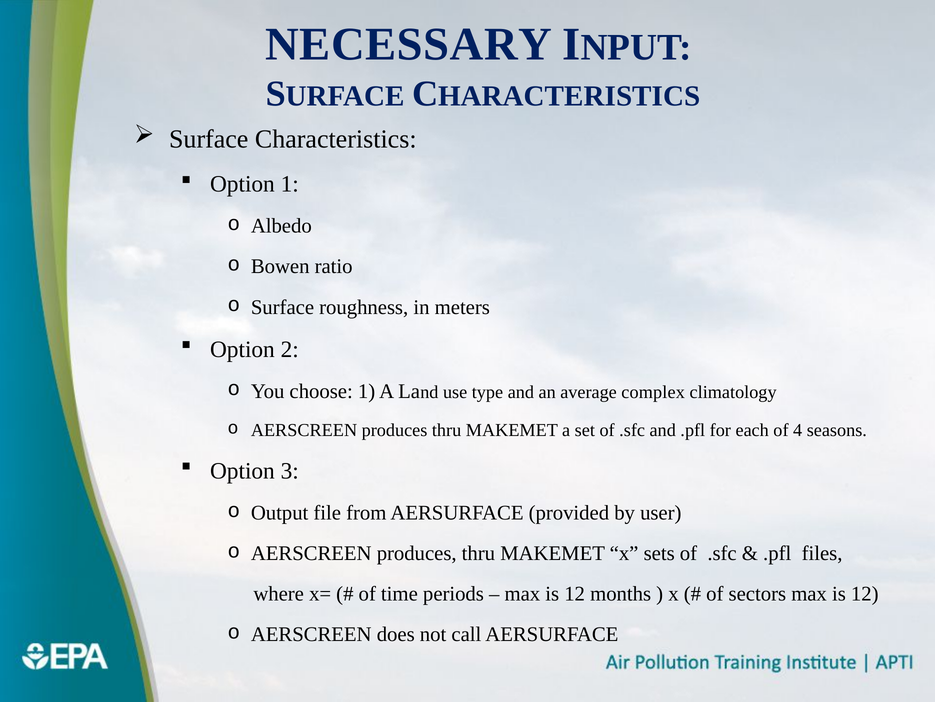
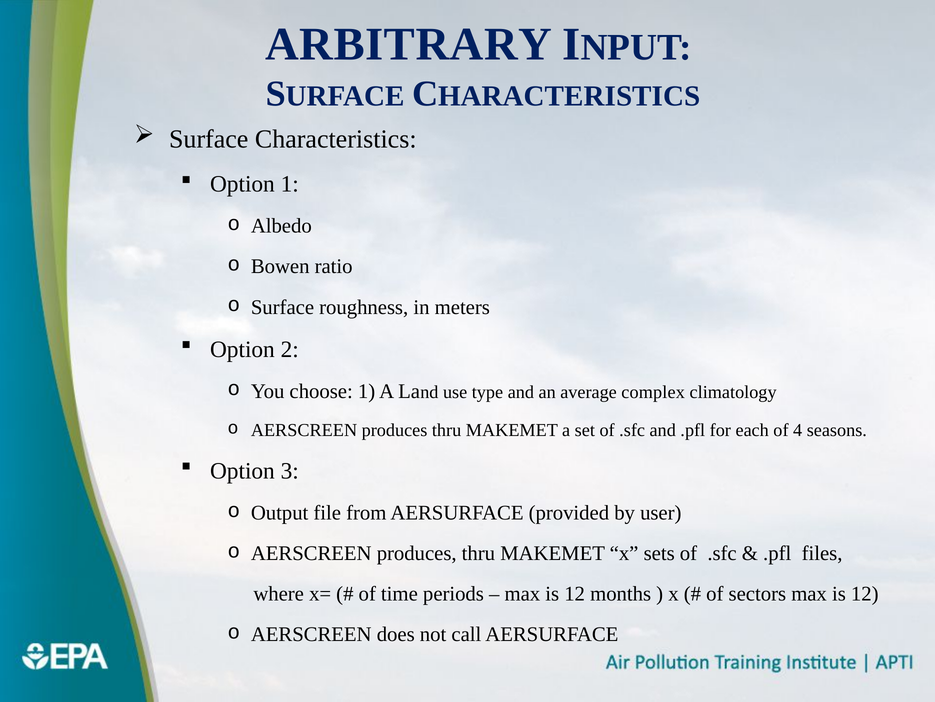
NECESSARY: NECESSARY -> ARBITRARY
